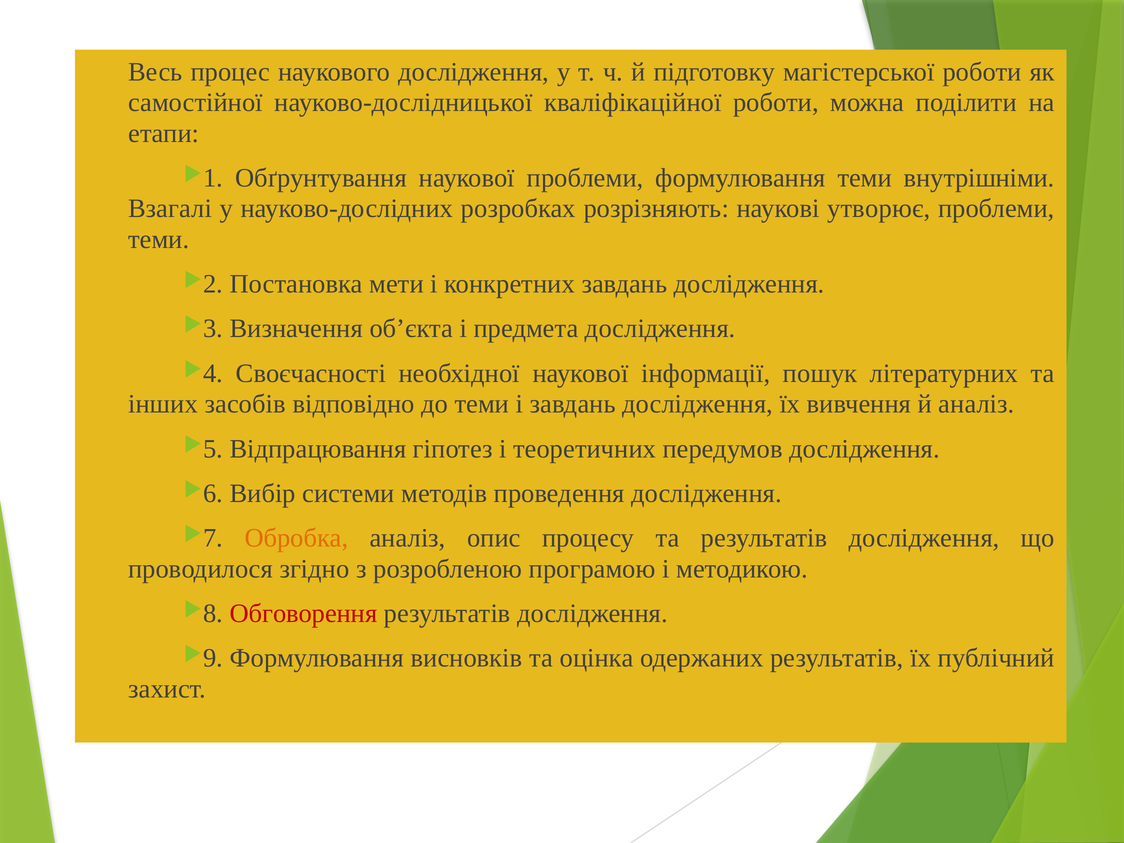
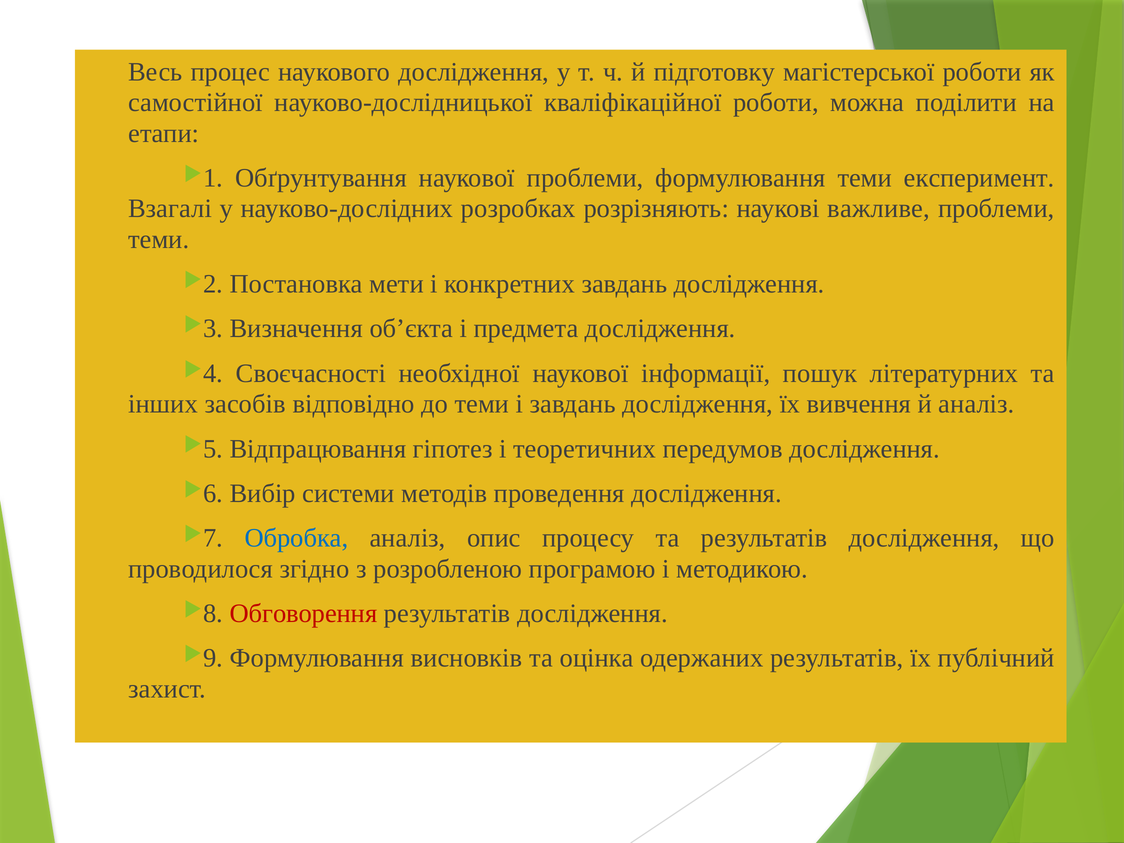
внутрішніми: внутрішніми -> експеримент
утворює: утворює -> важливе
Обробка colour: orange -> blue
